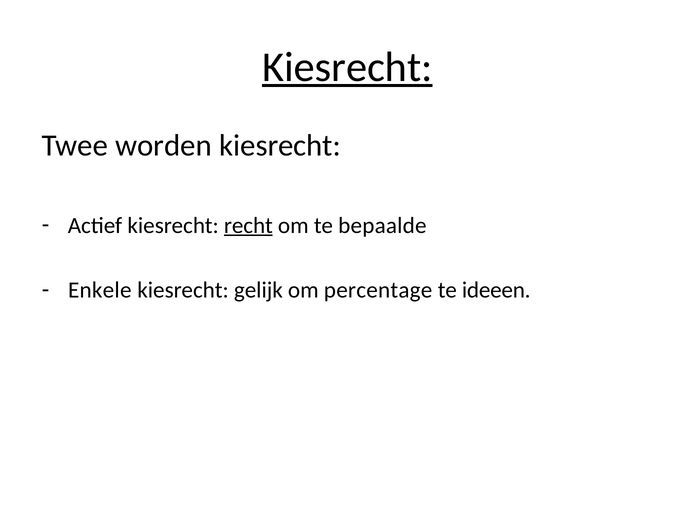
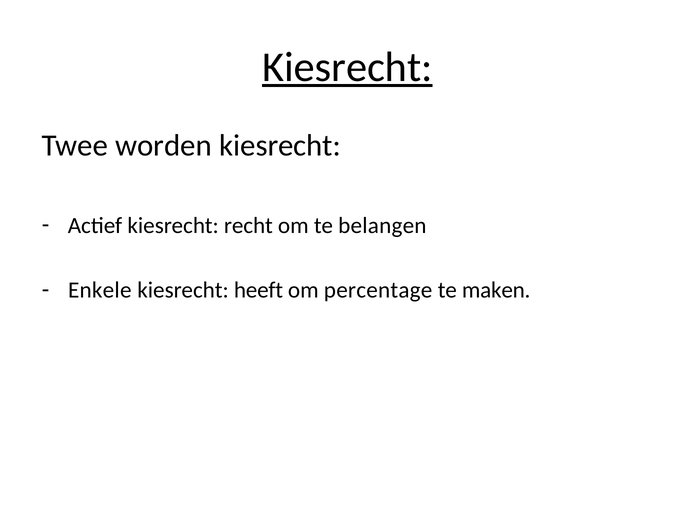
recht underline: present -> none
bepaalde: bepaalde -> belangen
gelijk: gelijk -> heeft
ideeen: ideeen -> maken
